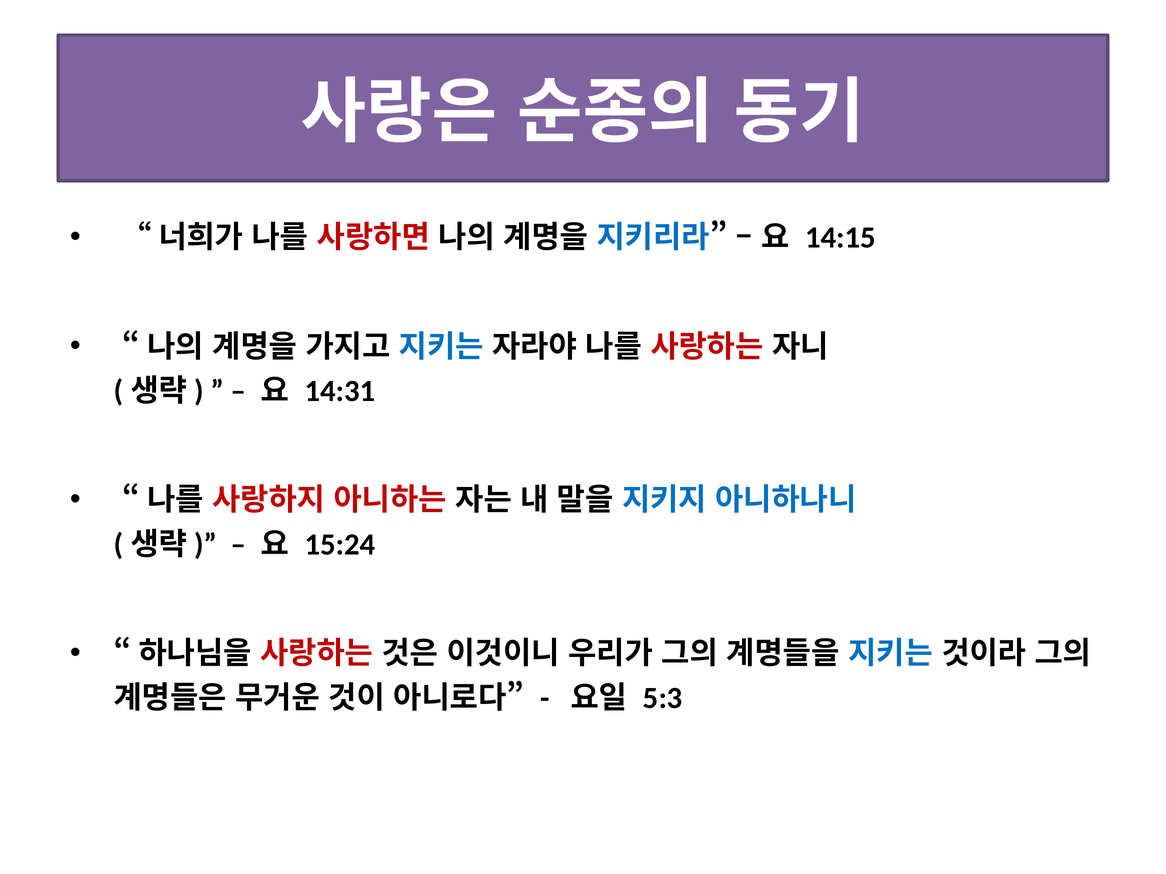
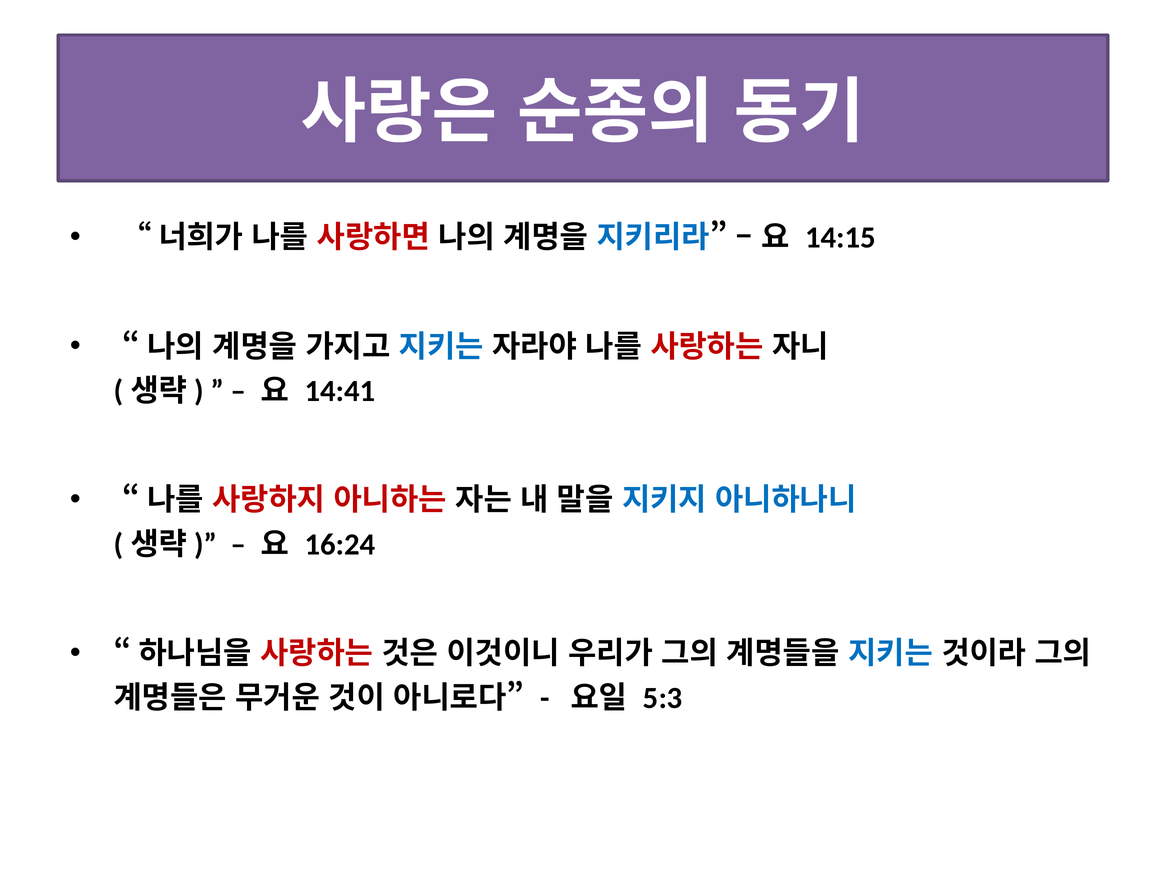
14:31: 14:31 -> 14:41
15:24: 15:24 -> 16:24
